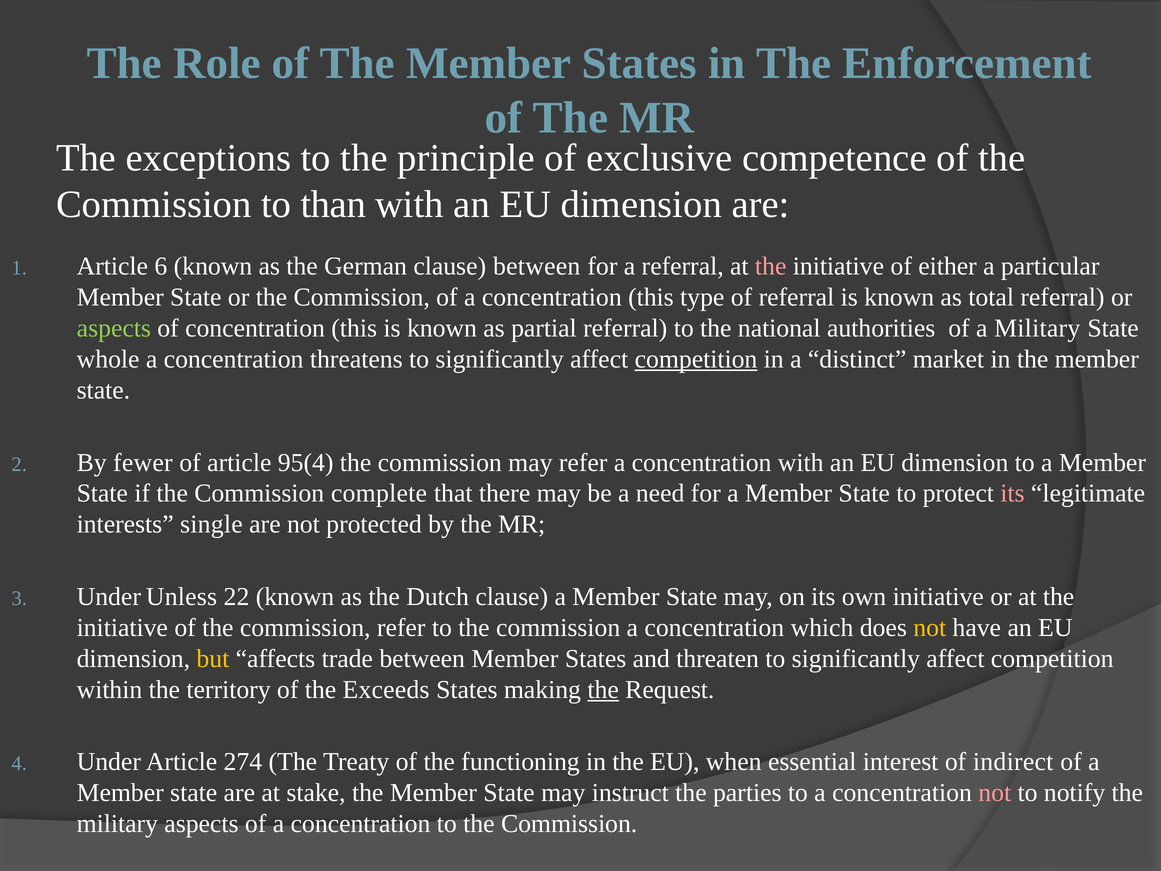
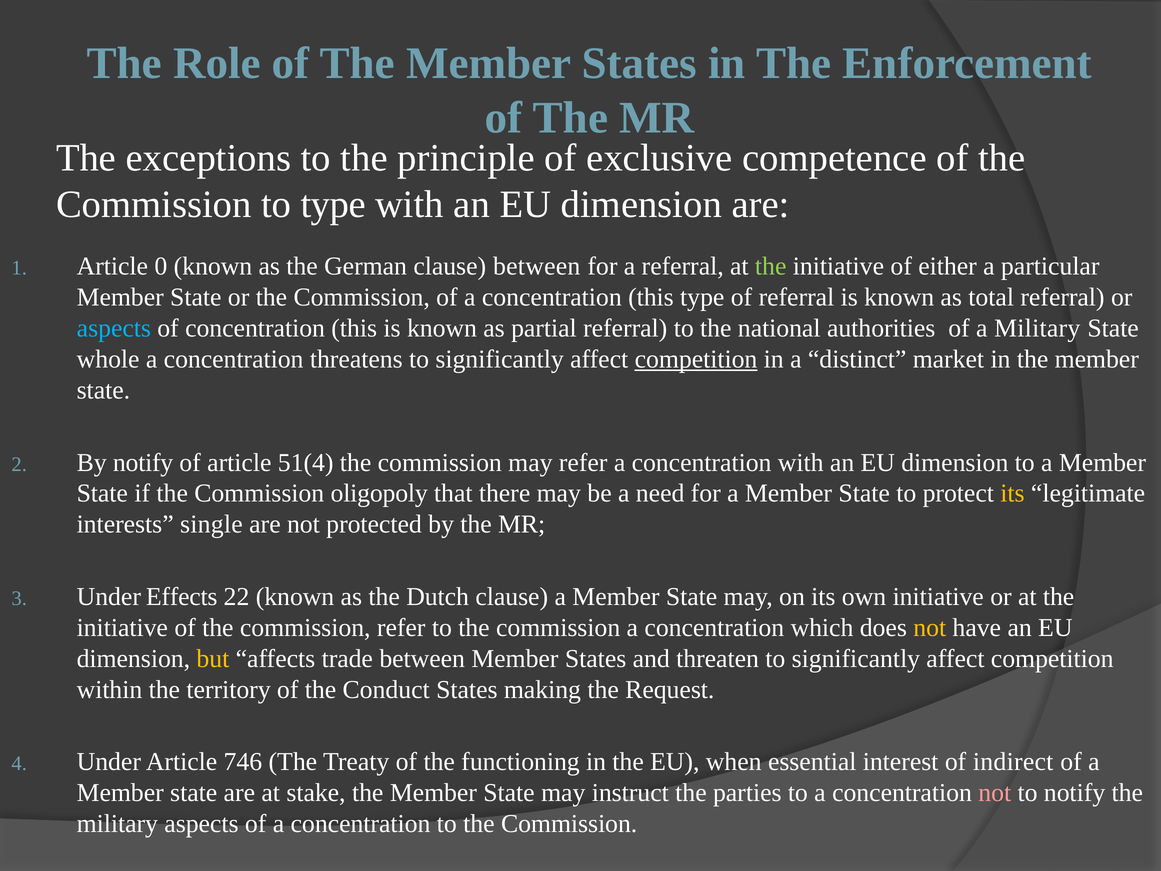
to than: than -> type
6: 6 -> 0
the at (771, 266) colour: pink -> light green
aspects at (114, 328) colour: light green -> light blue
By fewer: fewer -> notify
95(4: 95(4 -> 51(4
complete: complete -> oligopoly
its at (1012, 493) colour: pink -> yellow
Unless: Unless -> Effects
Exceeds: Exceeds -> Conduct
the at (603, 689) underline: present -> none
274: 274 -> 746
